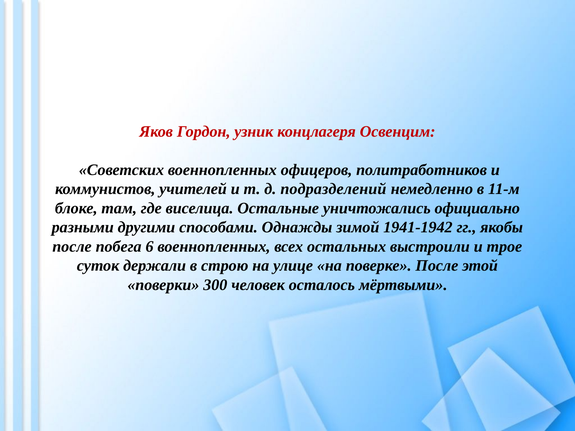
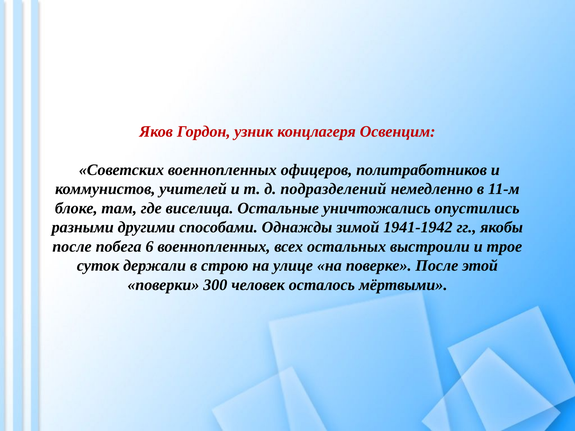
официально: официально -> опустились
